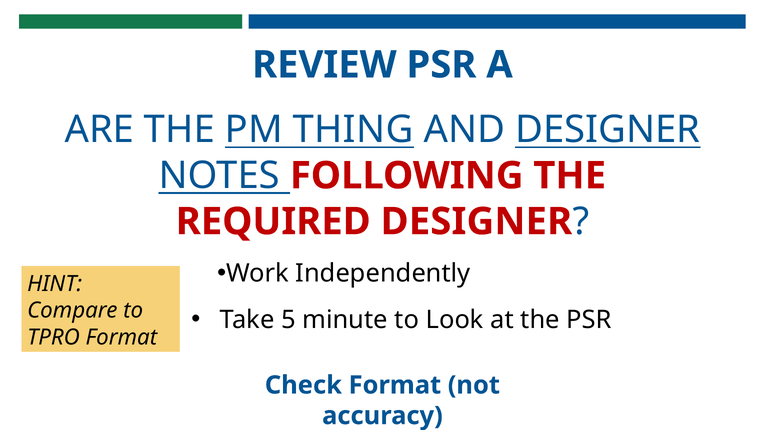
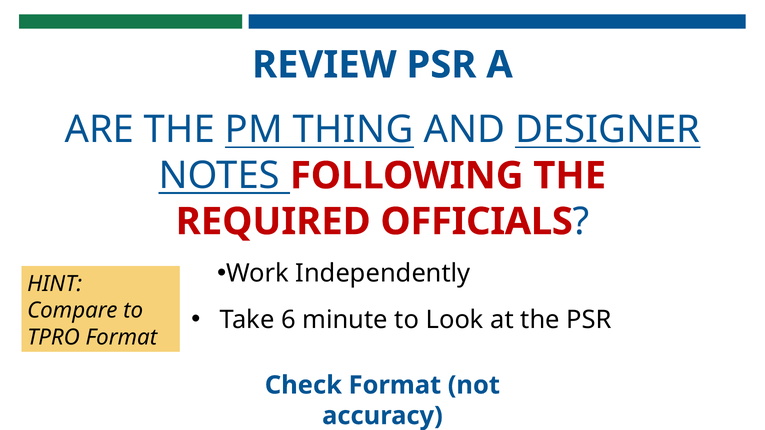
REQUIRED DESIGNER: DESIGNER -> OFFICIALS
5: 5 -> 6
